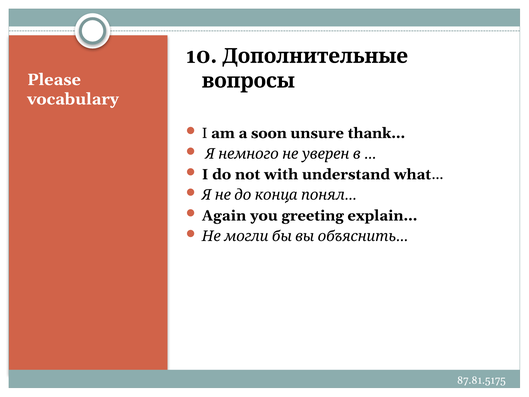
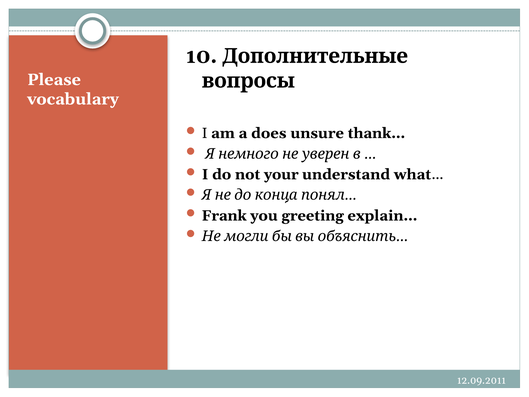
soon: soon -> does
with: with -> your
Again: Again -> Frank
87.81.5175: 87.81.5175 -> 12.09.2011
